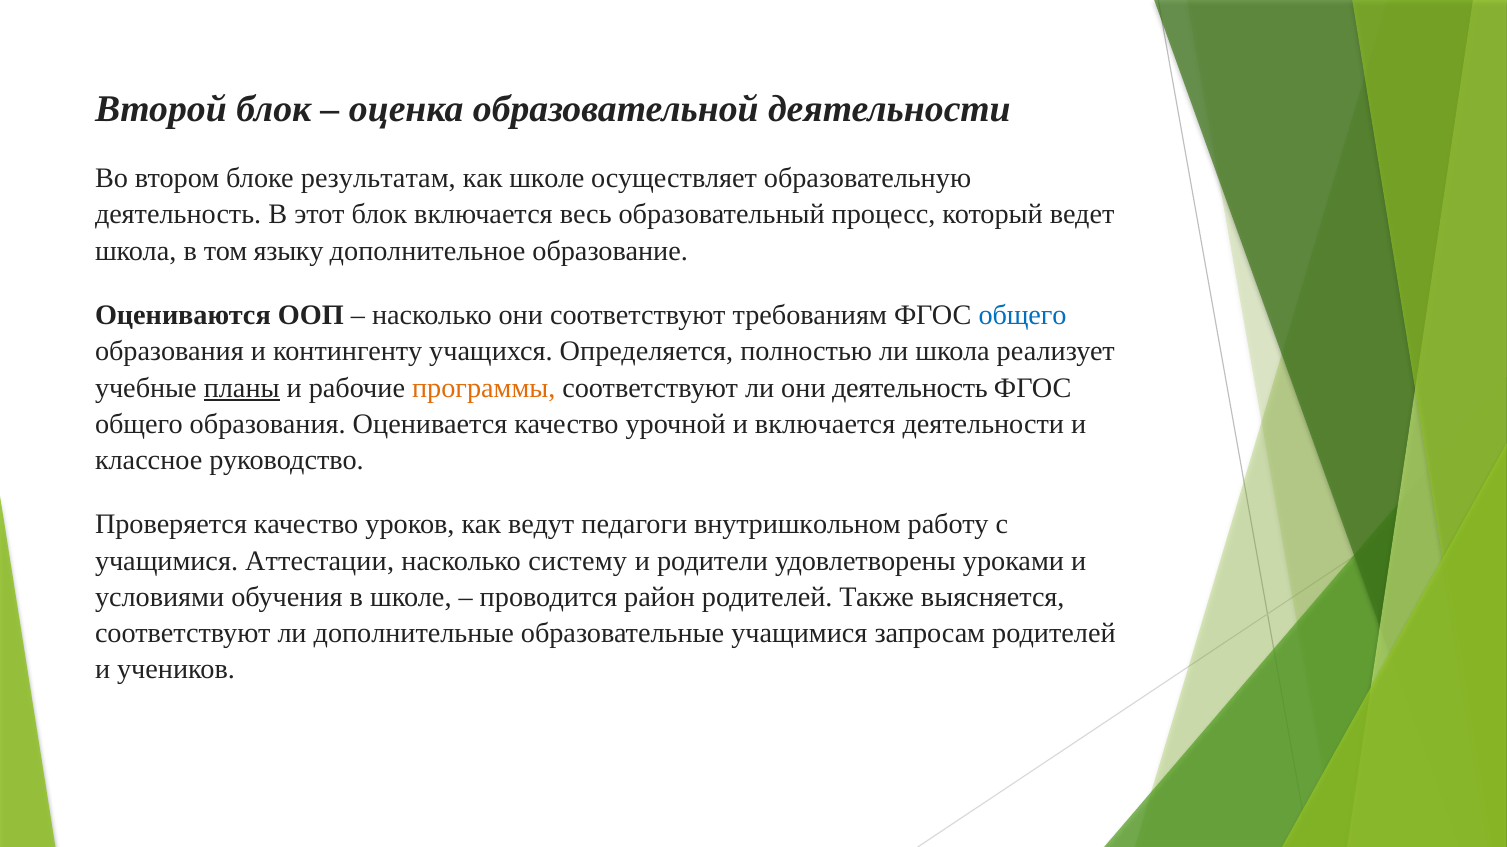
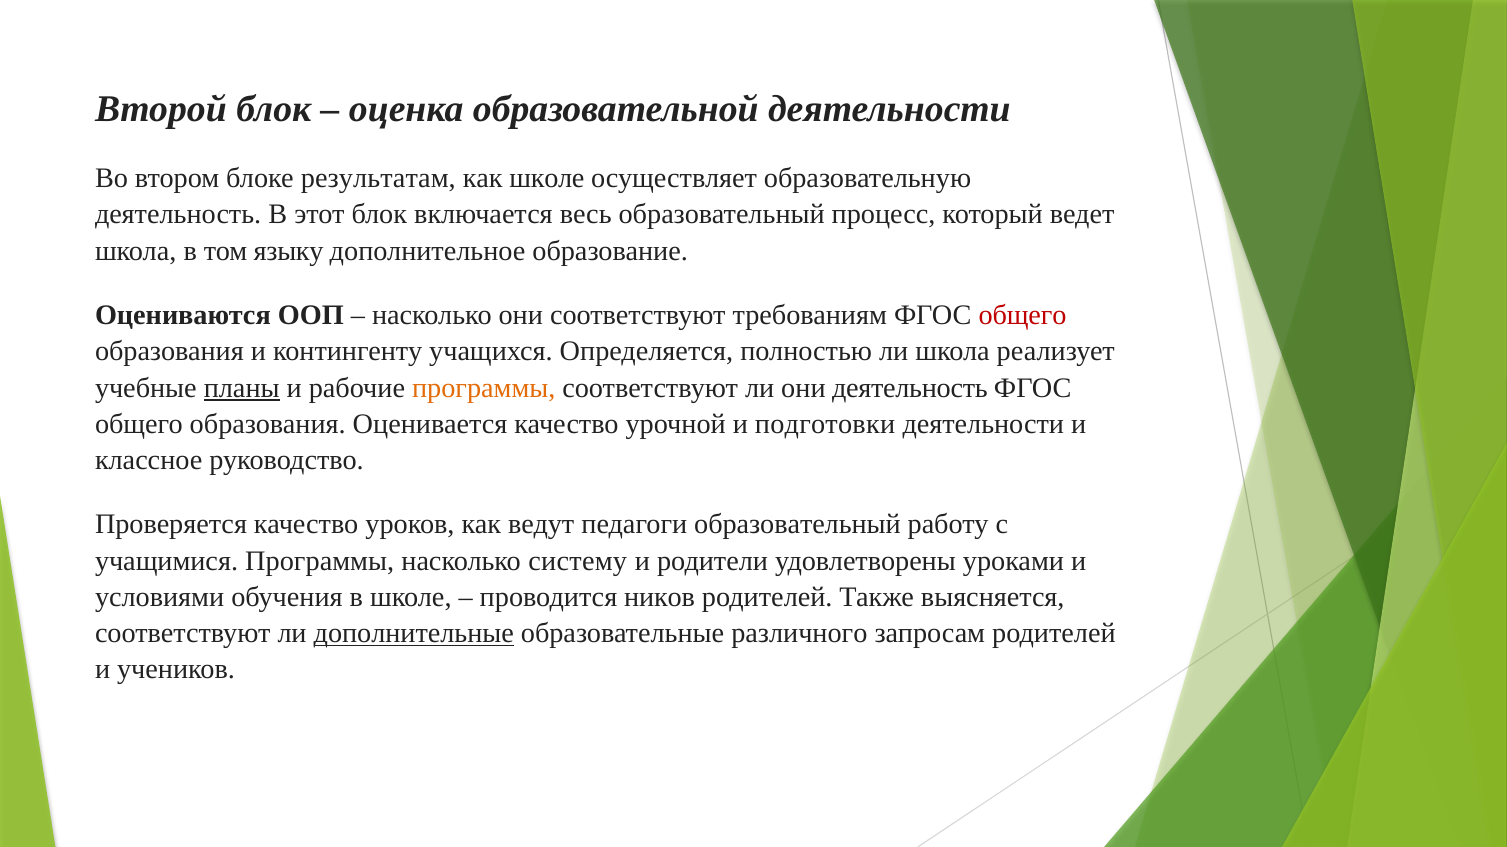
общего at (1022, 316) colour: blue -> red
и включается: включается -> подготовки
педагоги внутришкольном: внутришкольном -> образовательный
учащимися Аттестации: Аттестации -> Программы
район: район -> ников
дополнительные underline: none -> present
образовательные учащимися: учащимися -> различного
